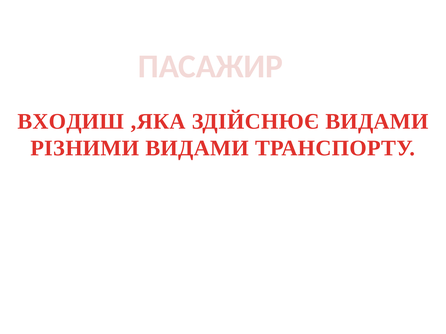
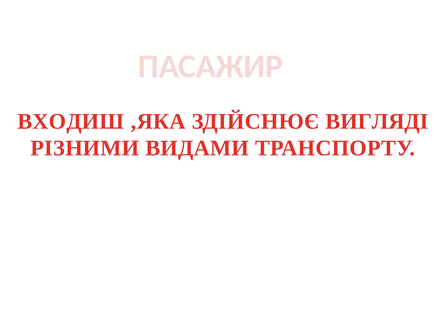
ЗДІЙСНЮЄ ВИДАМИ: ВИДАМИ -> ВИГЛЯДІ
